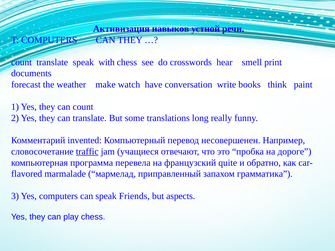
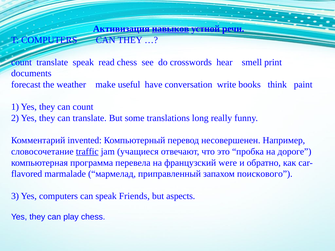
навыков underline: none -> present
with: with -> read
watch: watch -> useful
quite: quite -> were
грамматика: грамматика -> поискового
